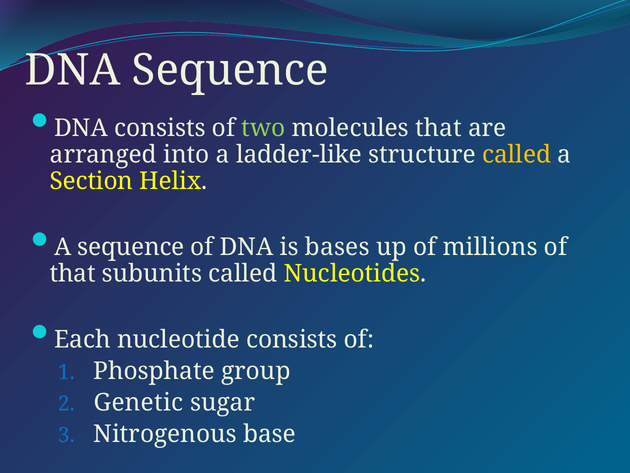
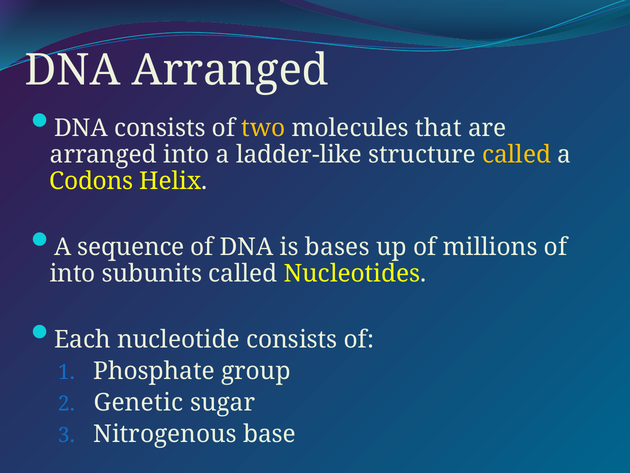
DNA Sequence: Sequence -> Arranged
two colour: light green -> yellow
Section: Section -> Codons
that at (73, 273): that -> into
